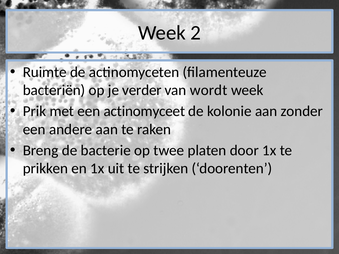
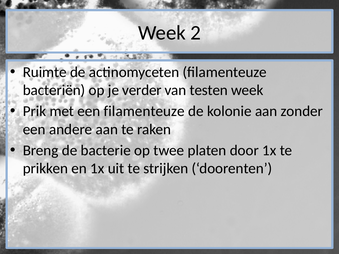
wordt: wordt -> testen
een actinomyceet: actinomyceet -> filamenteuze
